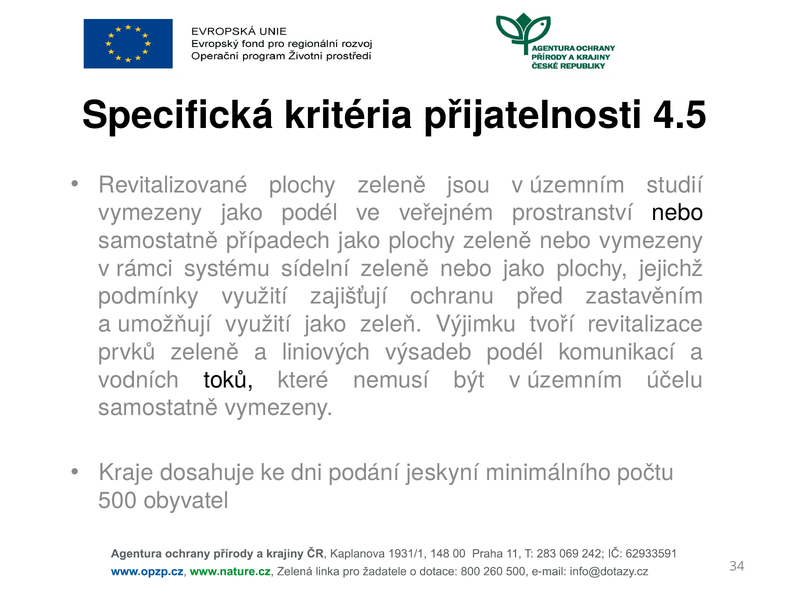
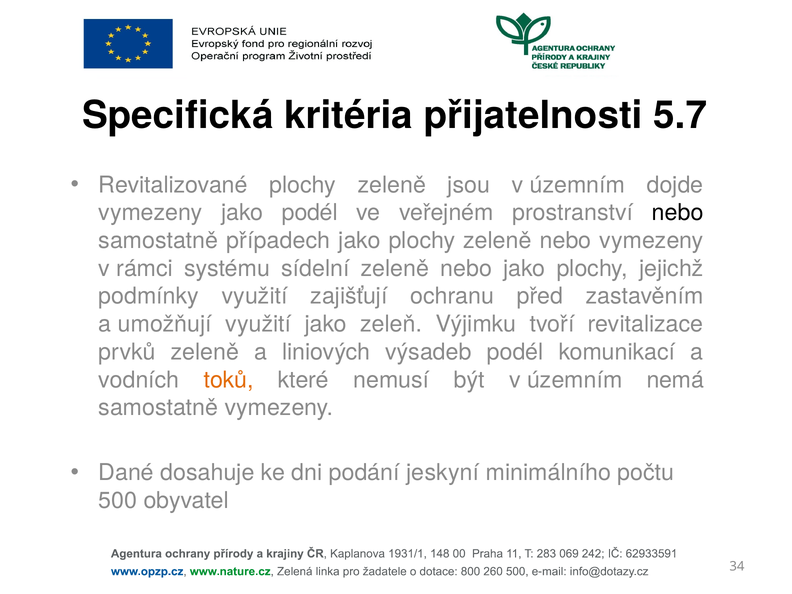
4.5: 4.5 -> 5.7
studií: studií -> dojde
toků colour: black -> orange
účelu: účelu -> nemá
Kraje: Kraje -> Dané
